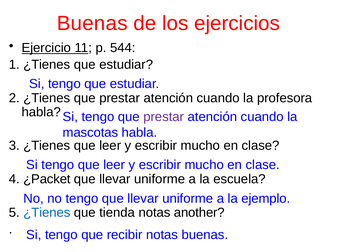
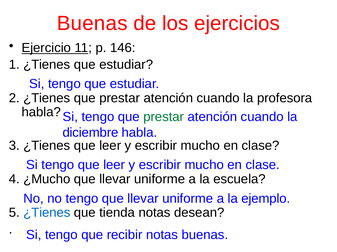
544: 544 -> 146
prestar at (164, 117) colour: purple -> green
mascotas: mascotas -> diciembre
¿Packet: ¿Packet -> ¿Mucho
another: another -> desean
